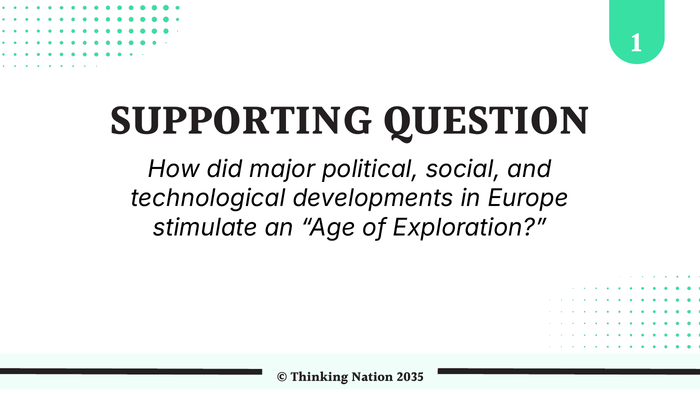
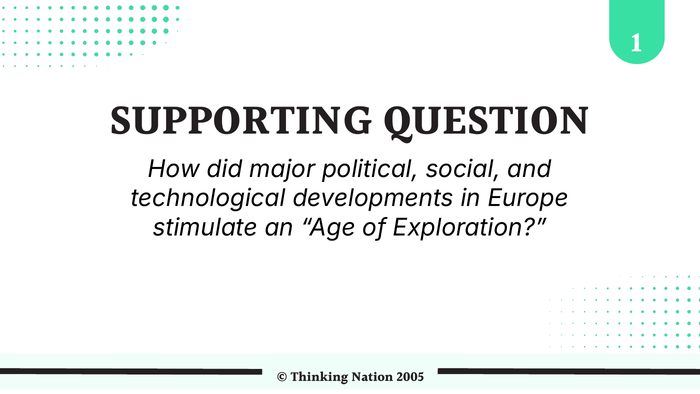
2035: 2035 -> 2005
